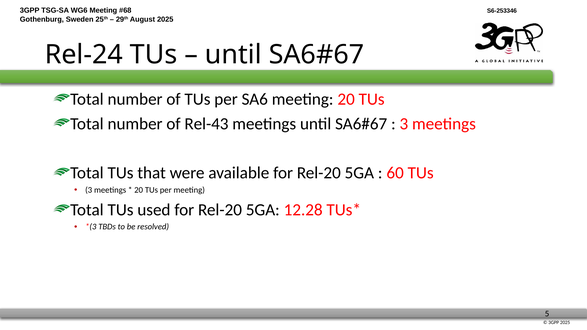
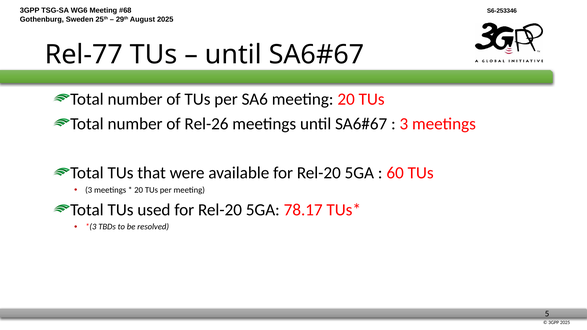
Rel-24: Rel-24 -> Rel-77
Rel-43: Rel-43 -> Rel-26
12.28: 12.28 -> 78.17
